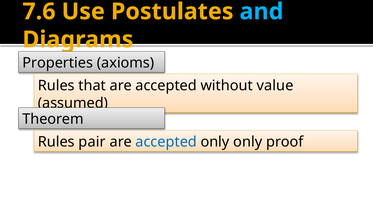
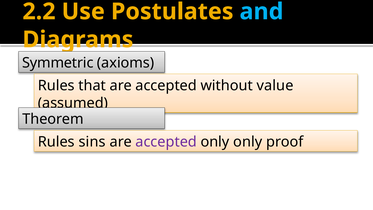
7.6: 7.6 -> 2.2
Properties: Properties -> Symmetric
pair: pair -> sins
accepted at (166, 142) colour: blue -> purple
